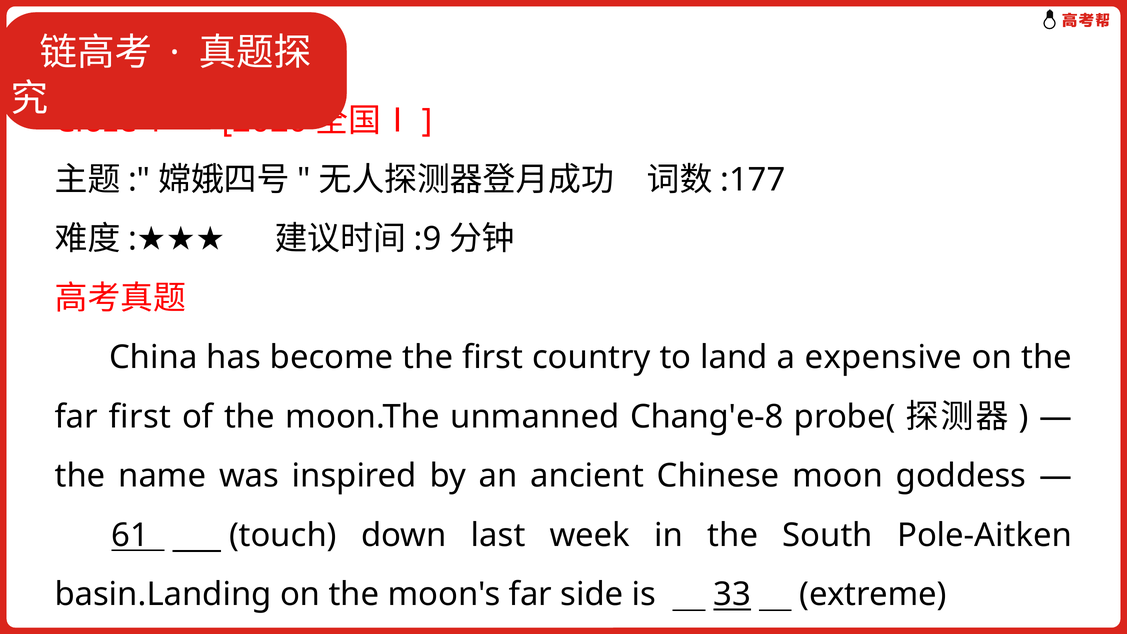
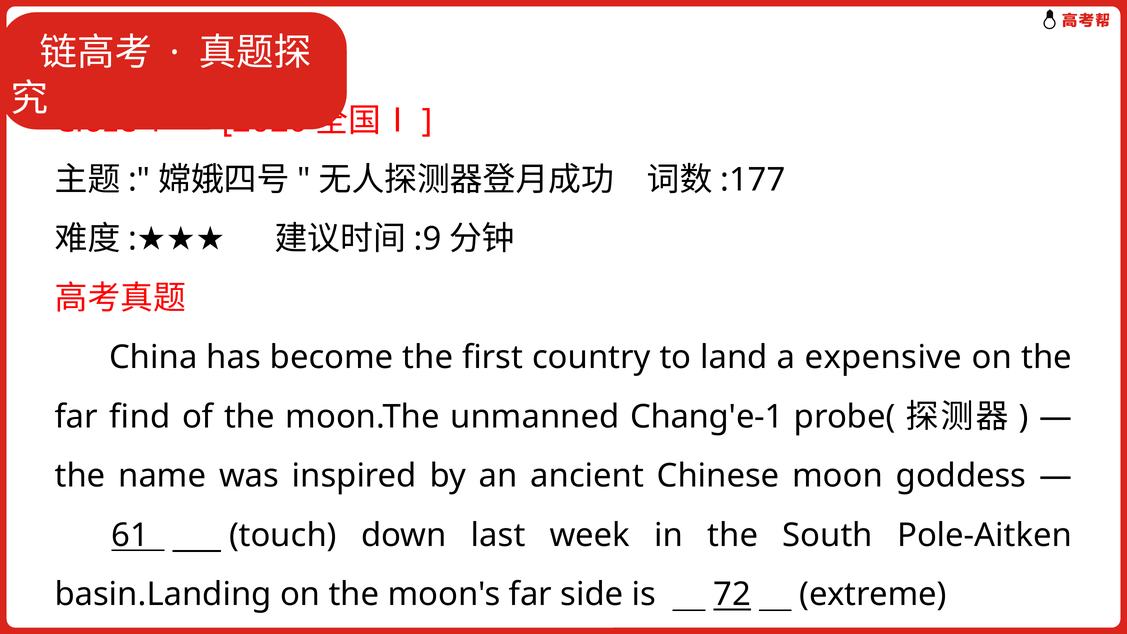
far first: first -> find
Chang'e-8: Chang'e-8 -> Chang'e-1
33: 33 -> 72
